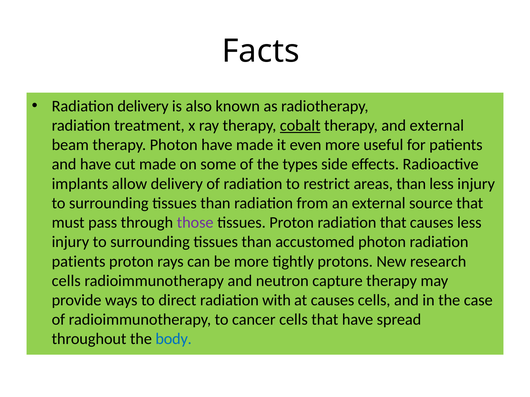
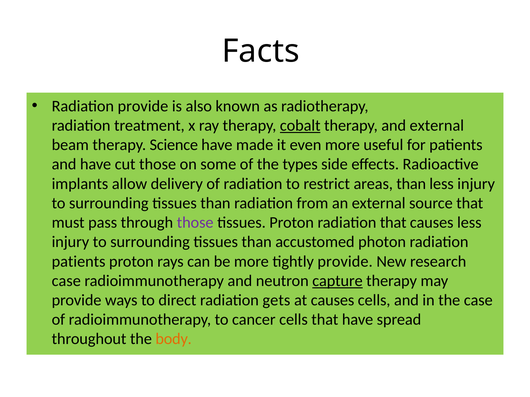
Radiation delivery: delivery -> provide
therapy Photon: Photon -> Science
cut made: made -> those
tightly protons: protons -> provide
cells at (66, 281): cells -> case
capture underline: none -> present
with: with -> gets
body colour: blue -> orange
